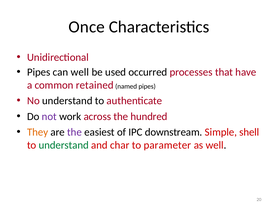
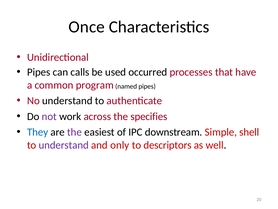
can well: well -> calls
retained: retained -> program
hundred: hundred -> specifies
They colour: orange -> blue
understand at (64, 145) colour: green -> purple
char: char -> only
parameter: parameter -> descriptors
